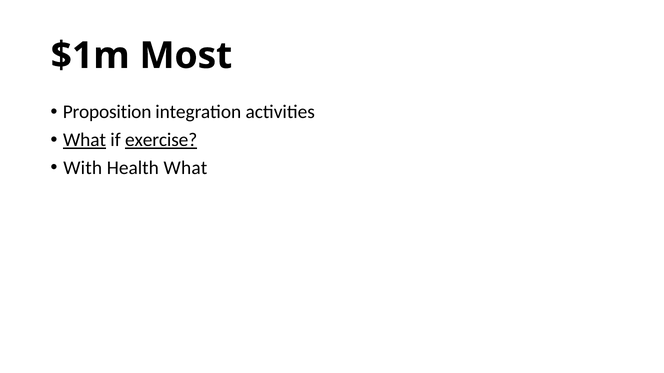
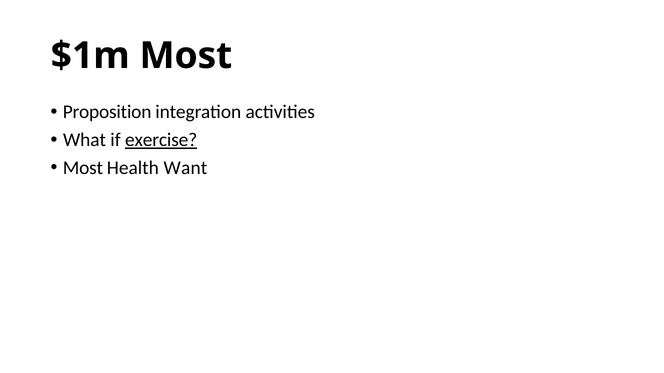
What at (85, 140) underline: present -> none
With at (83, 168): With -> Most
Health What: What -> Want
